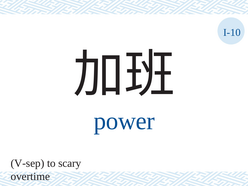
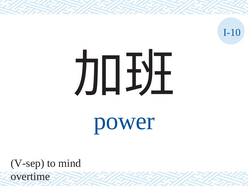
scary: scary -> mind
